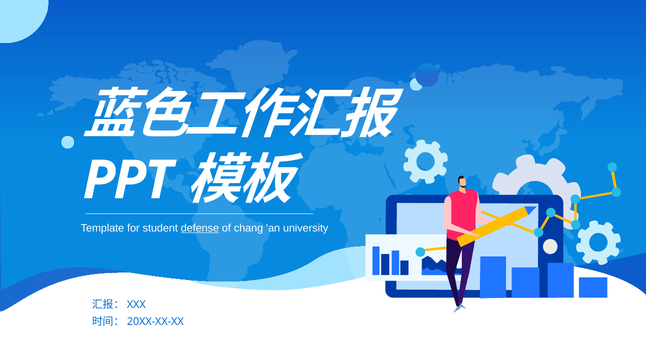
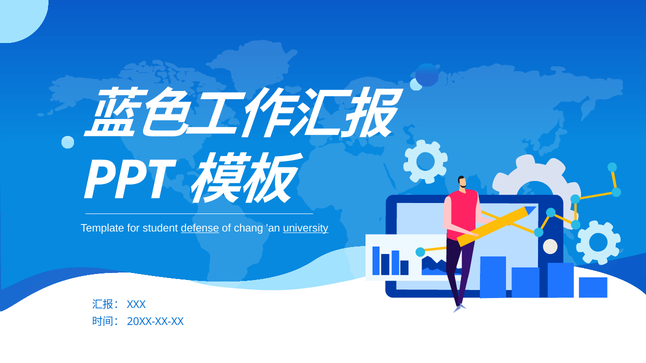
university underline: none -> present
